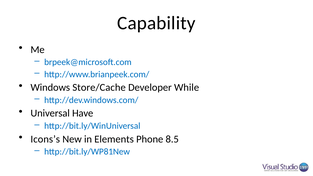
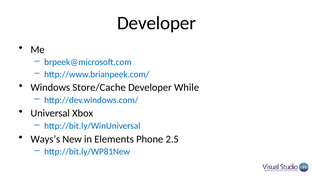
Capability at (156, 23): Capability -> Developer
Have: Have -> Xbox
Icons’s: Icons’s -> Ways’s
8.5: 8.5 -> 2.5
